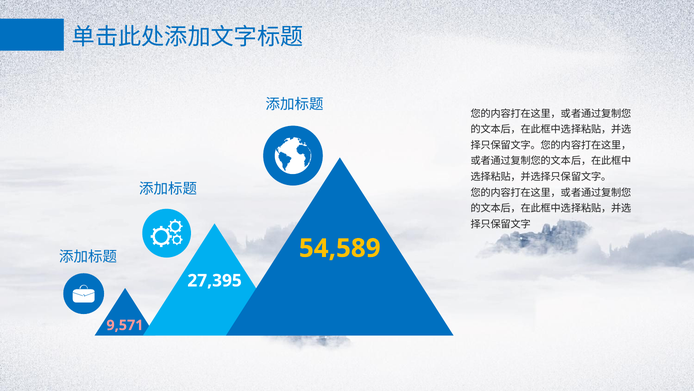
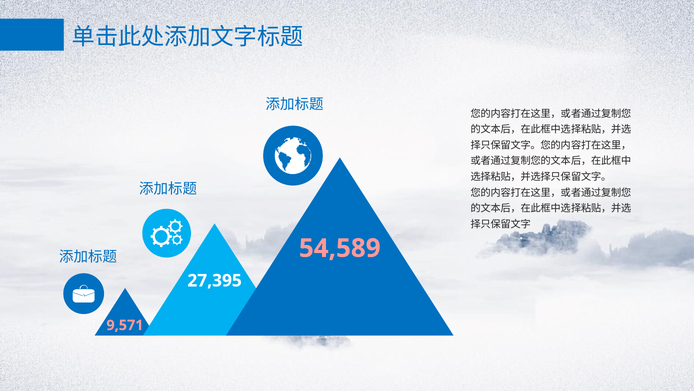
54,589 colour: yellow -> pink
